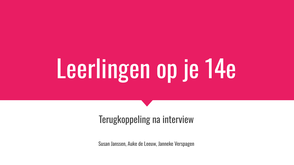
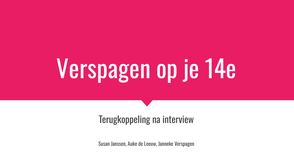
Leerlingen at (103, 70): Leerlingen -> Verspagen
